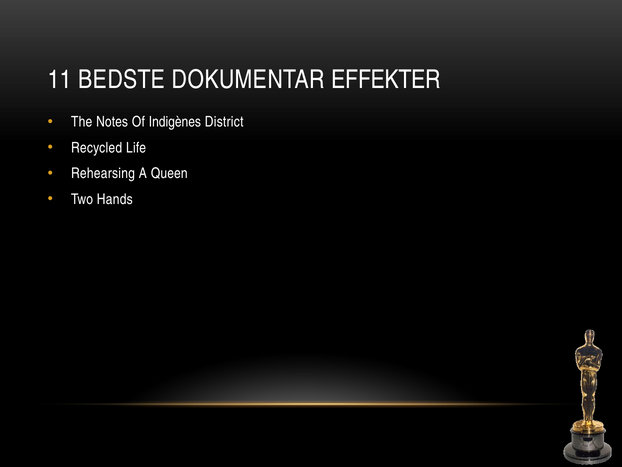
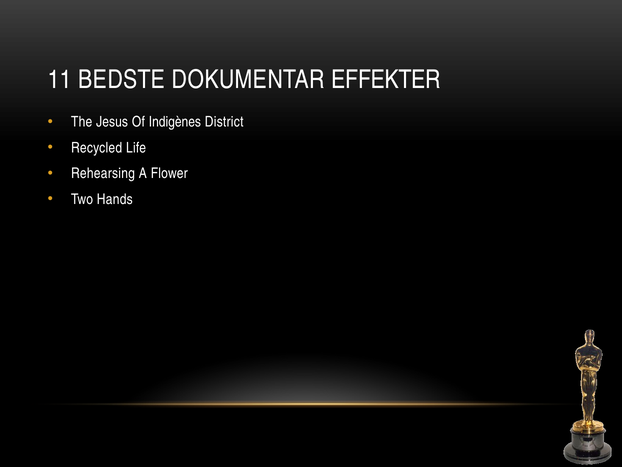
Notes: Notes -> Jesus
Queen: Queen -> Flower
